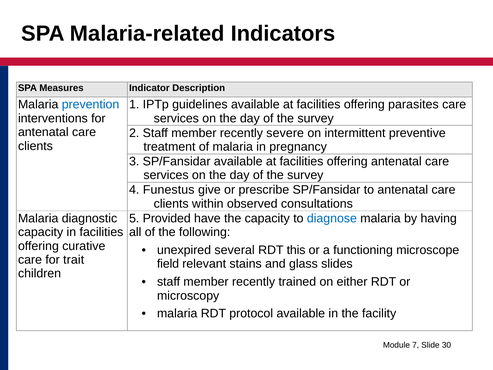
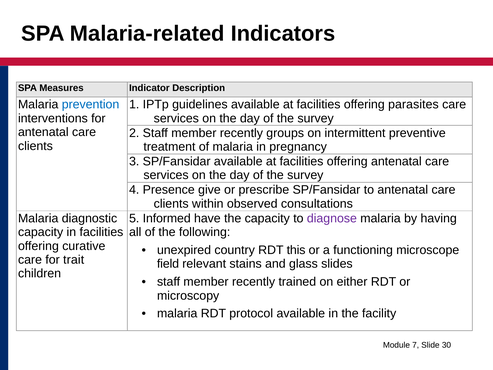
severe: severe -> groups
Funestus: Funestus -> Presence
Provided: Provided -> Informed
diagnose colour: blue -> purple
several: several -> country
